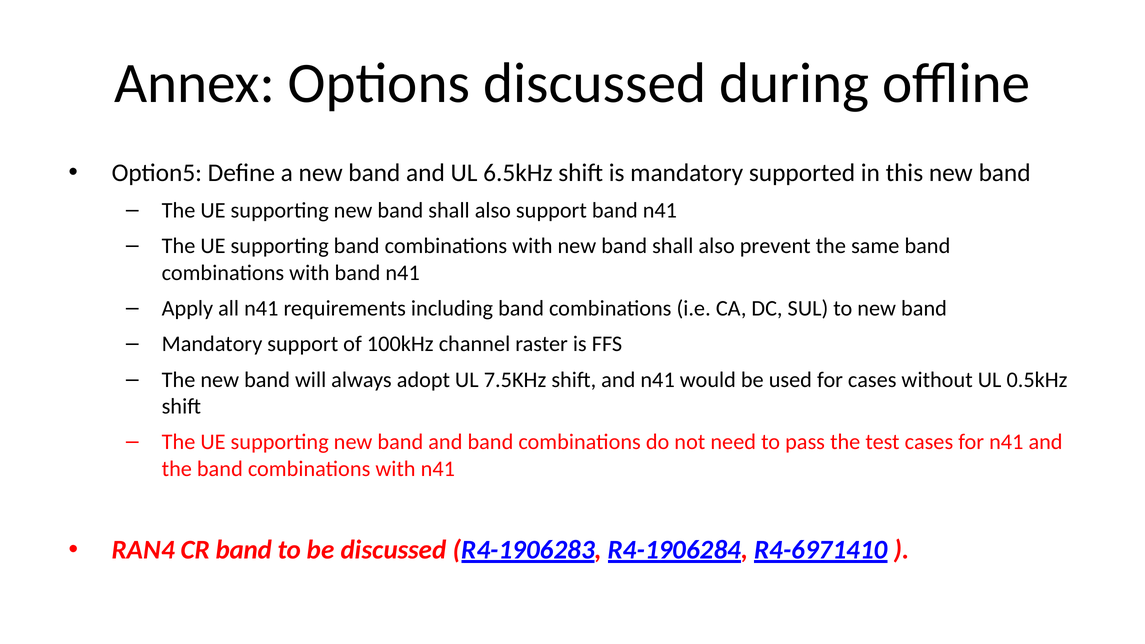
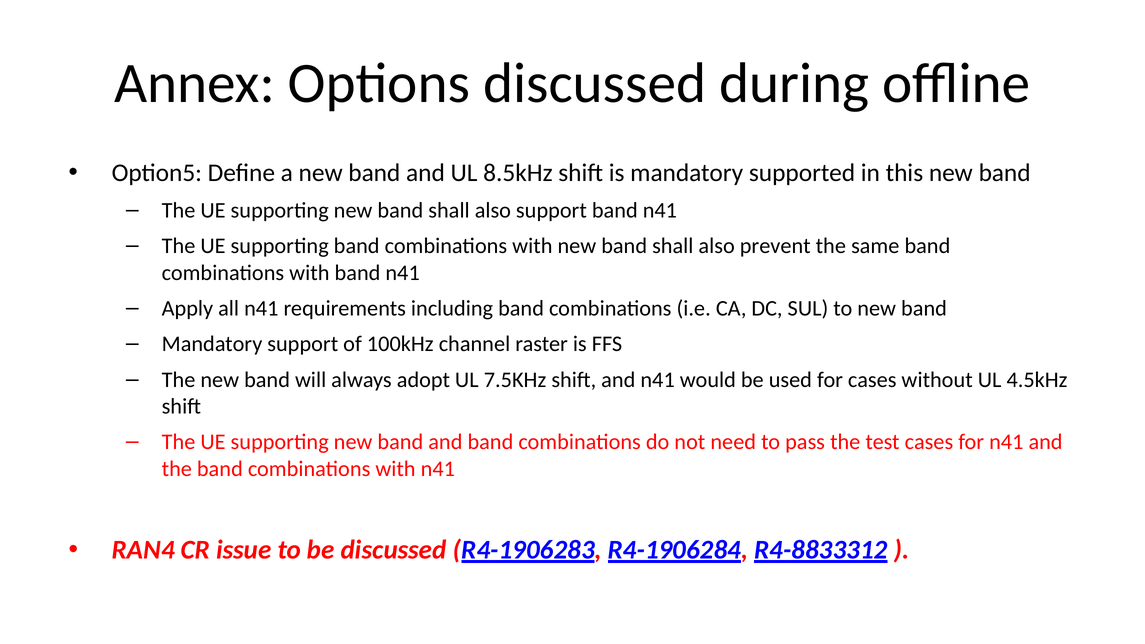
6.5kHz: 6.5kHz -> 8.5kHz
0.5kHz: 0.5kHz -> 4.5kHz
CR band: band -> issue
R4-6971410: R4-6971410 -> R4-8833312
